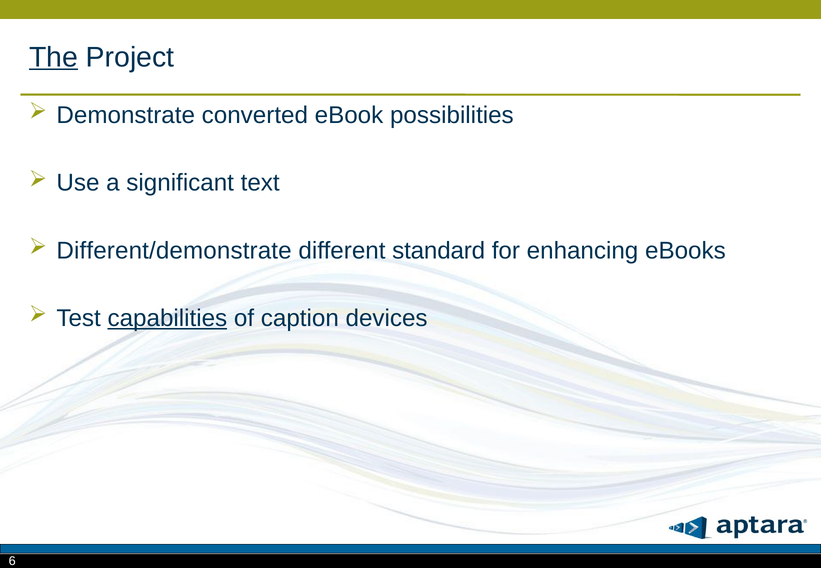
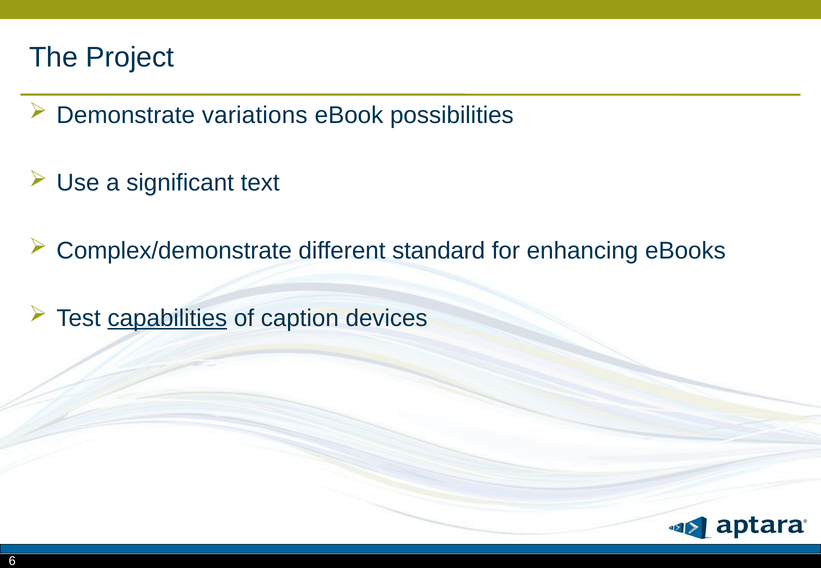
The underline: present -> none
converted: converted -> variations
Different/demonstrate: Different/demonstrate -> Complex/demonstrate
